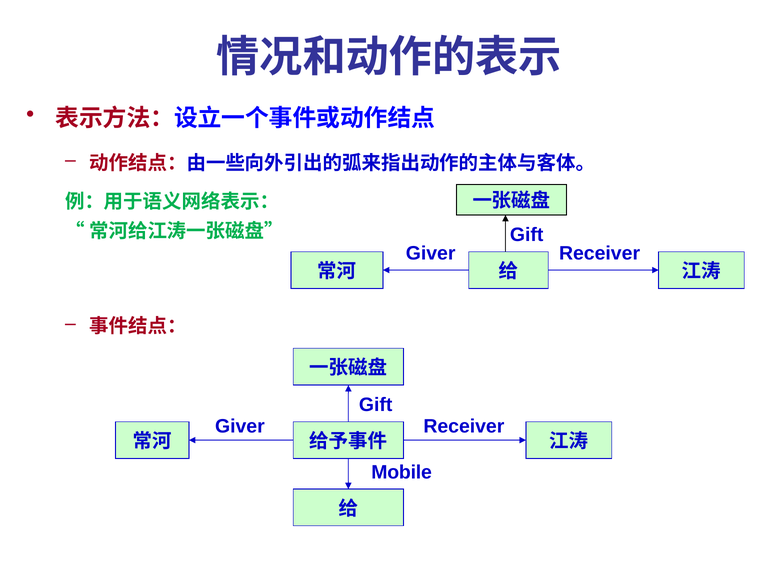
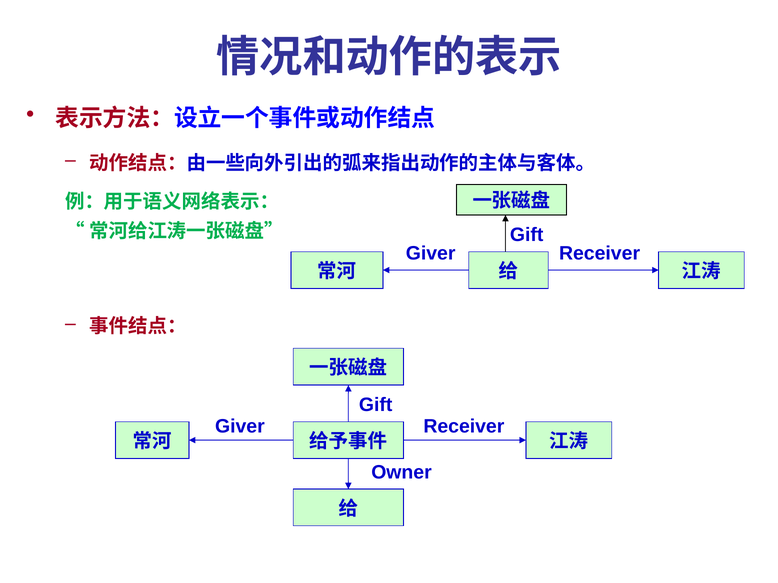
Mobile: Mobile -> Owner
